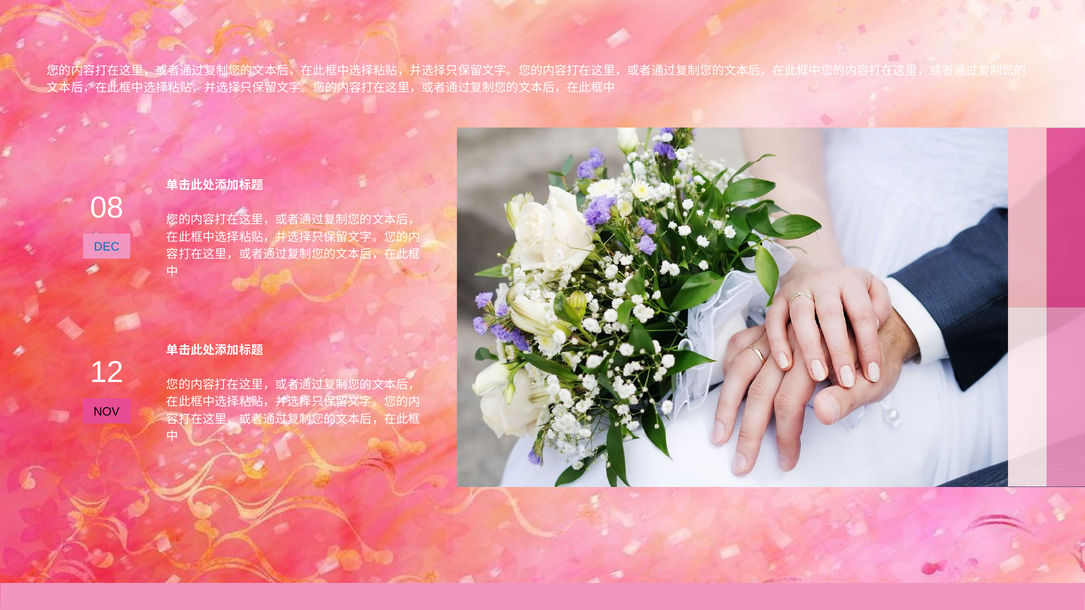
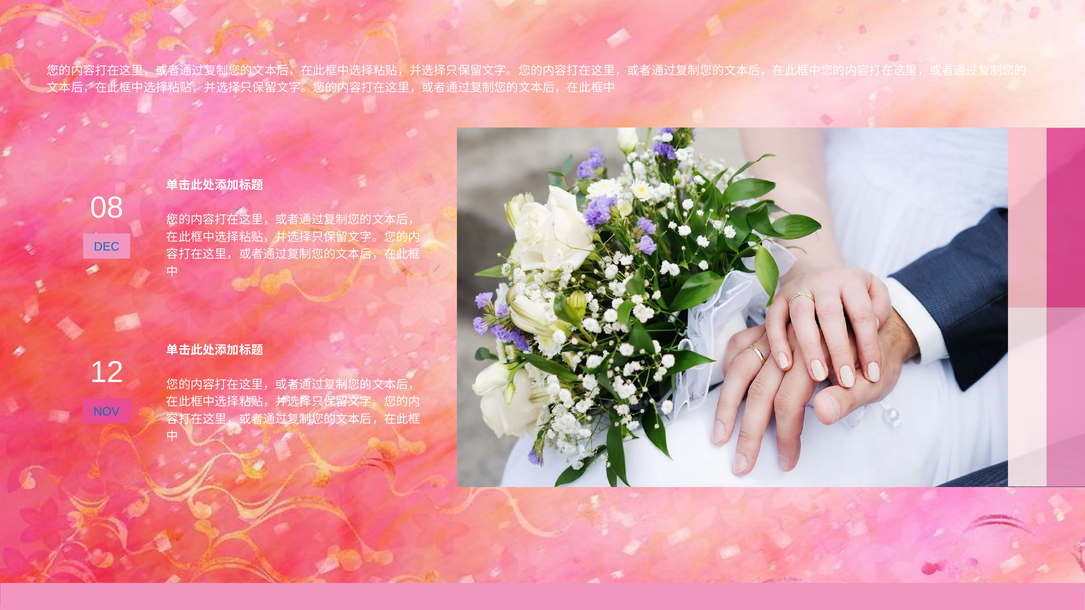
NOV colour: black -> blue
